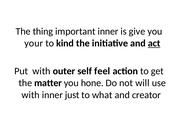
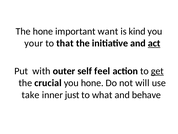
The thing: thing -> hone
important inner: inner -> want
give: give -> kind
kind: kind -> that
get underline: none -> present
matter: matter -> crucial
with at (31, 95): with -> take
creator: creator -> behave
